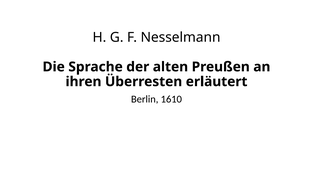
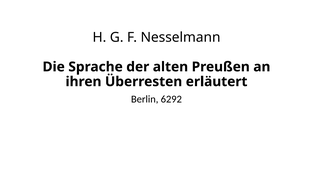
1610: 1610 -> 6292
